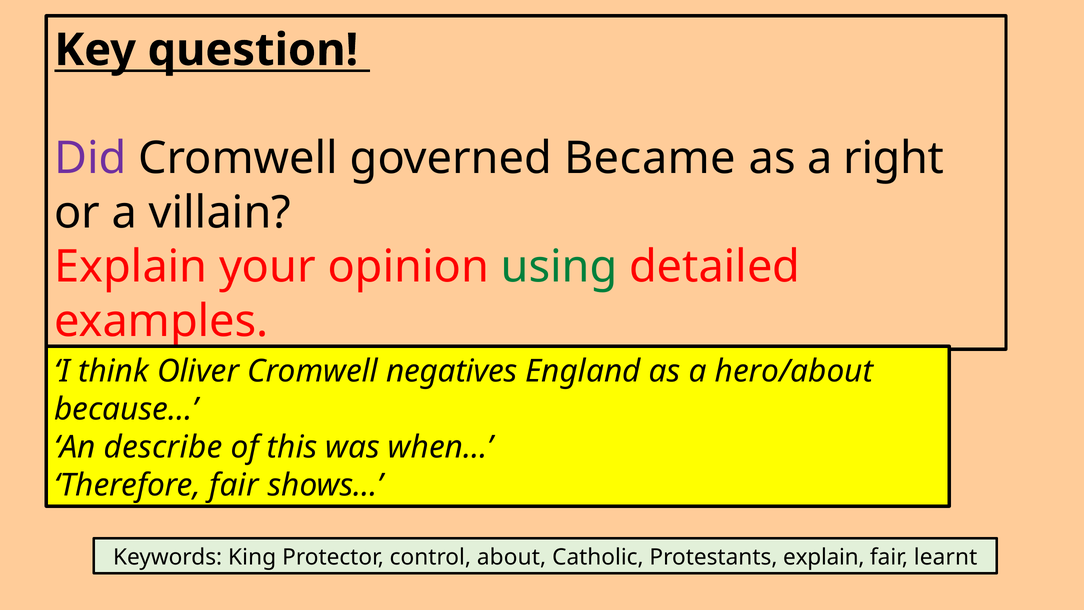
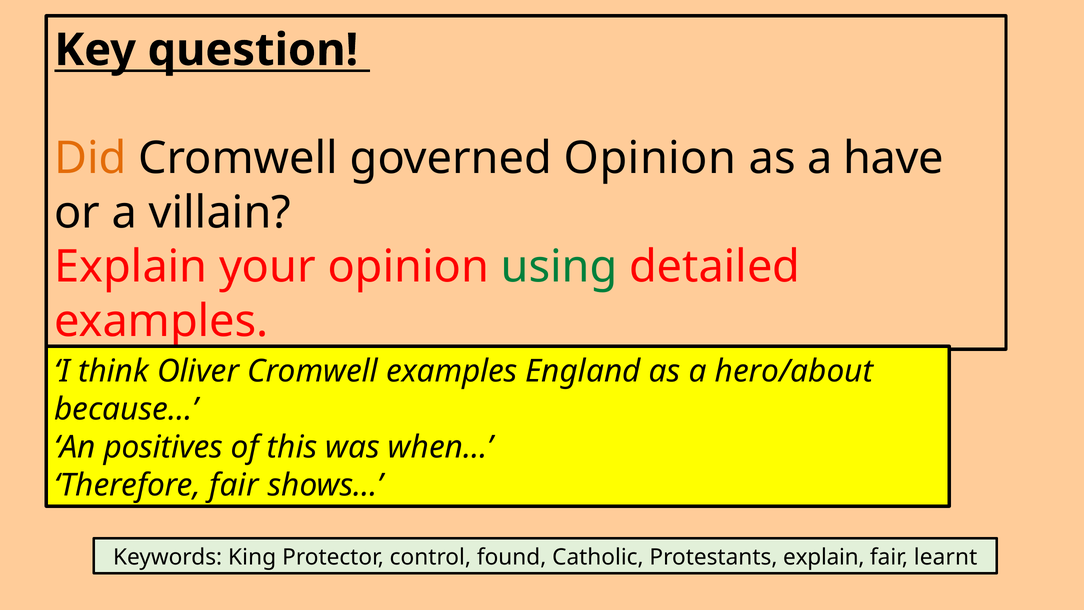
Did colour: purple -> orange
governed Became: Became -> Opinion
right: right -> have
Cromwell negatives: negatives -> examples
describe: describe -> positives
about: about -> found
